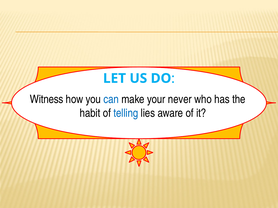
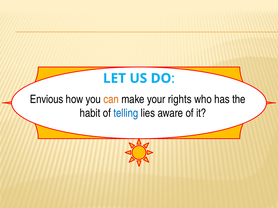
Witness: Witness -> Envious
can colour: blue -> orange
never: never -> rights
